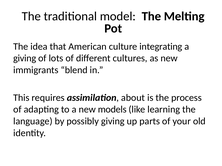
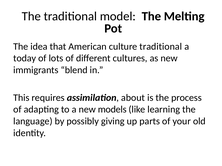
culture integrating: integrating -> traditional
giving at (25, 58): giving -> today
